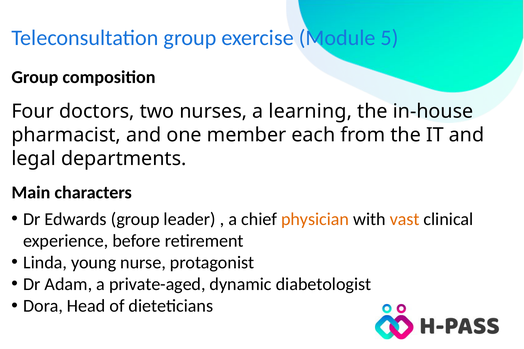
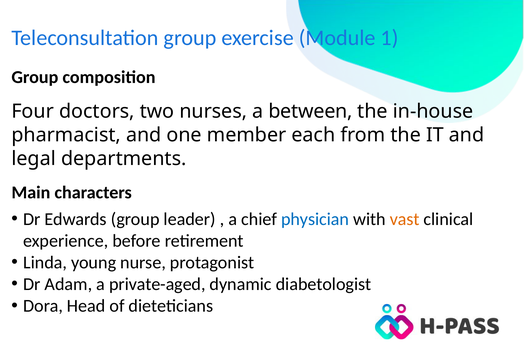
5: 5 -> 1
learning: learning -> between
physician colour: orange -> blue
